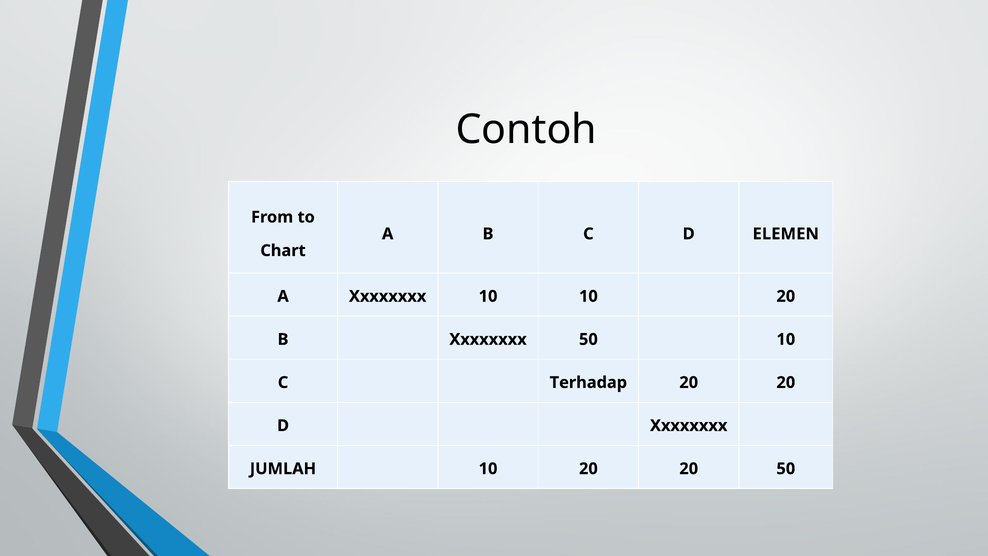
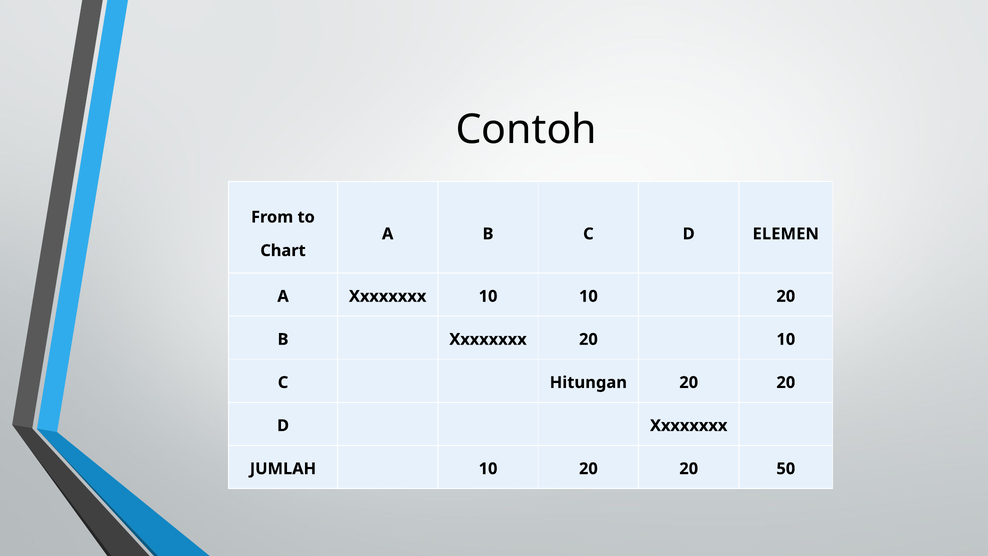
Xxxxxxxx 50: 50 -> 20
Terhadap: Terhadap -> Hitungan
